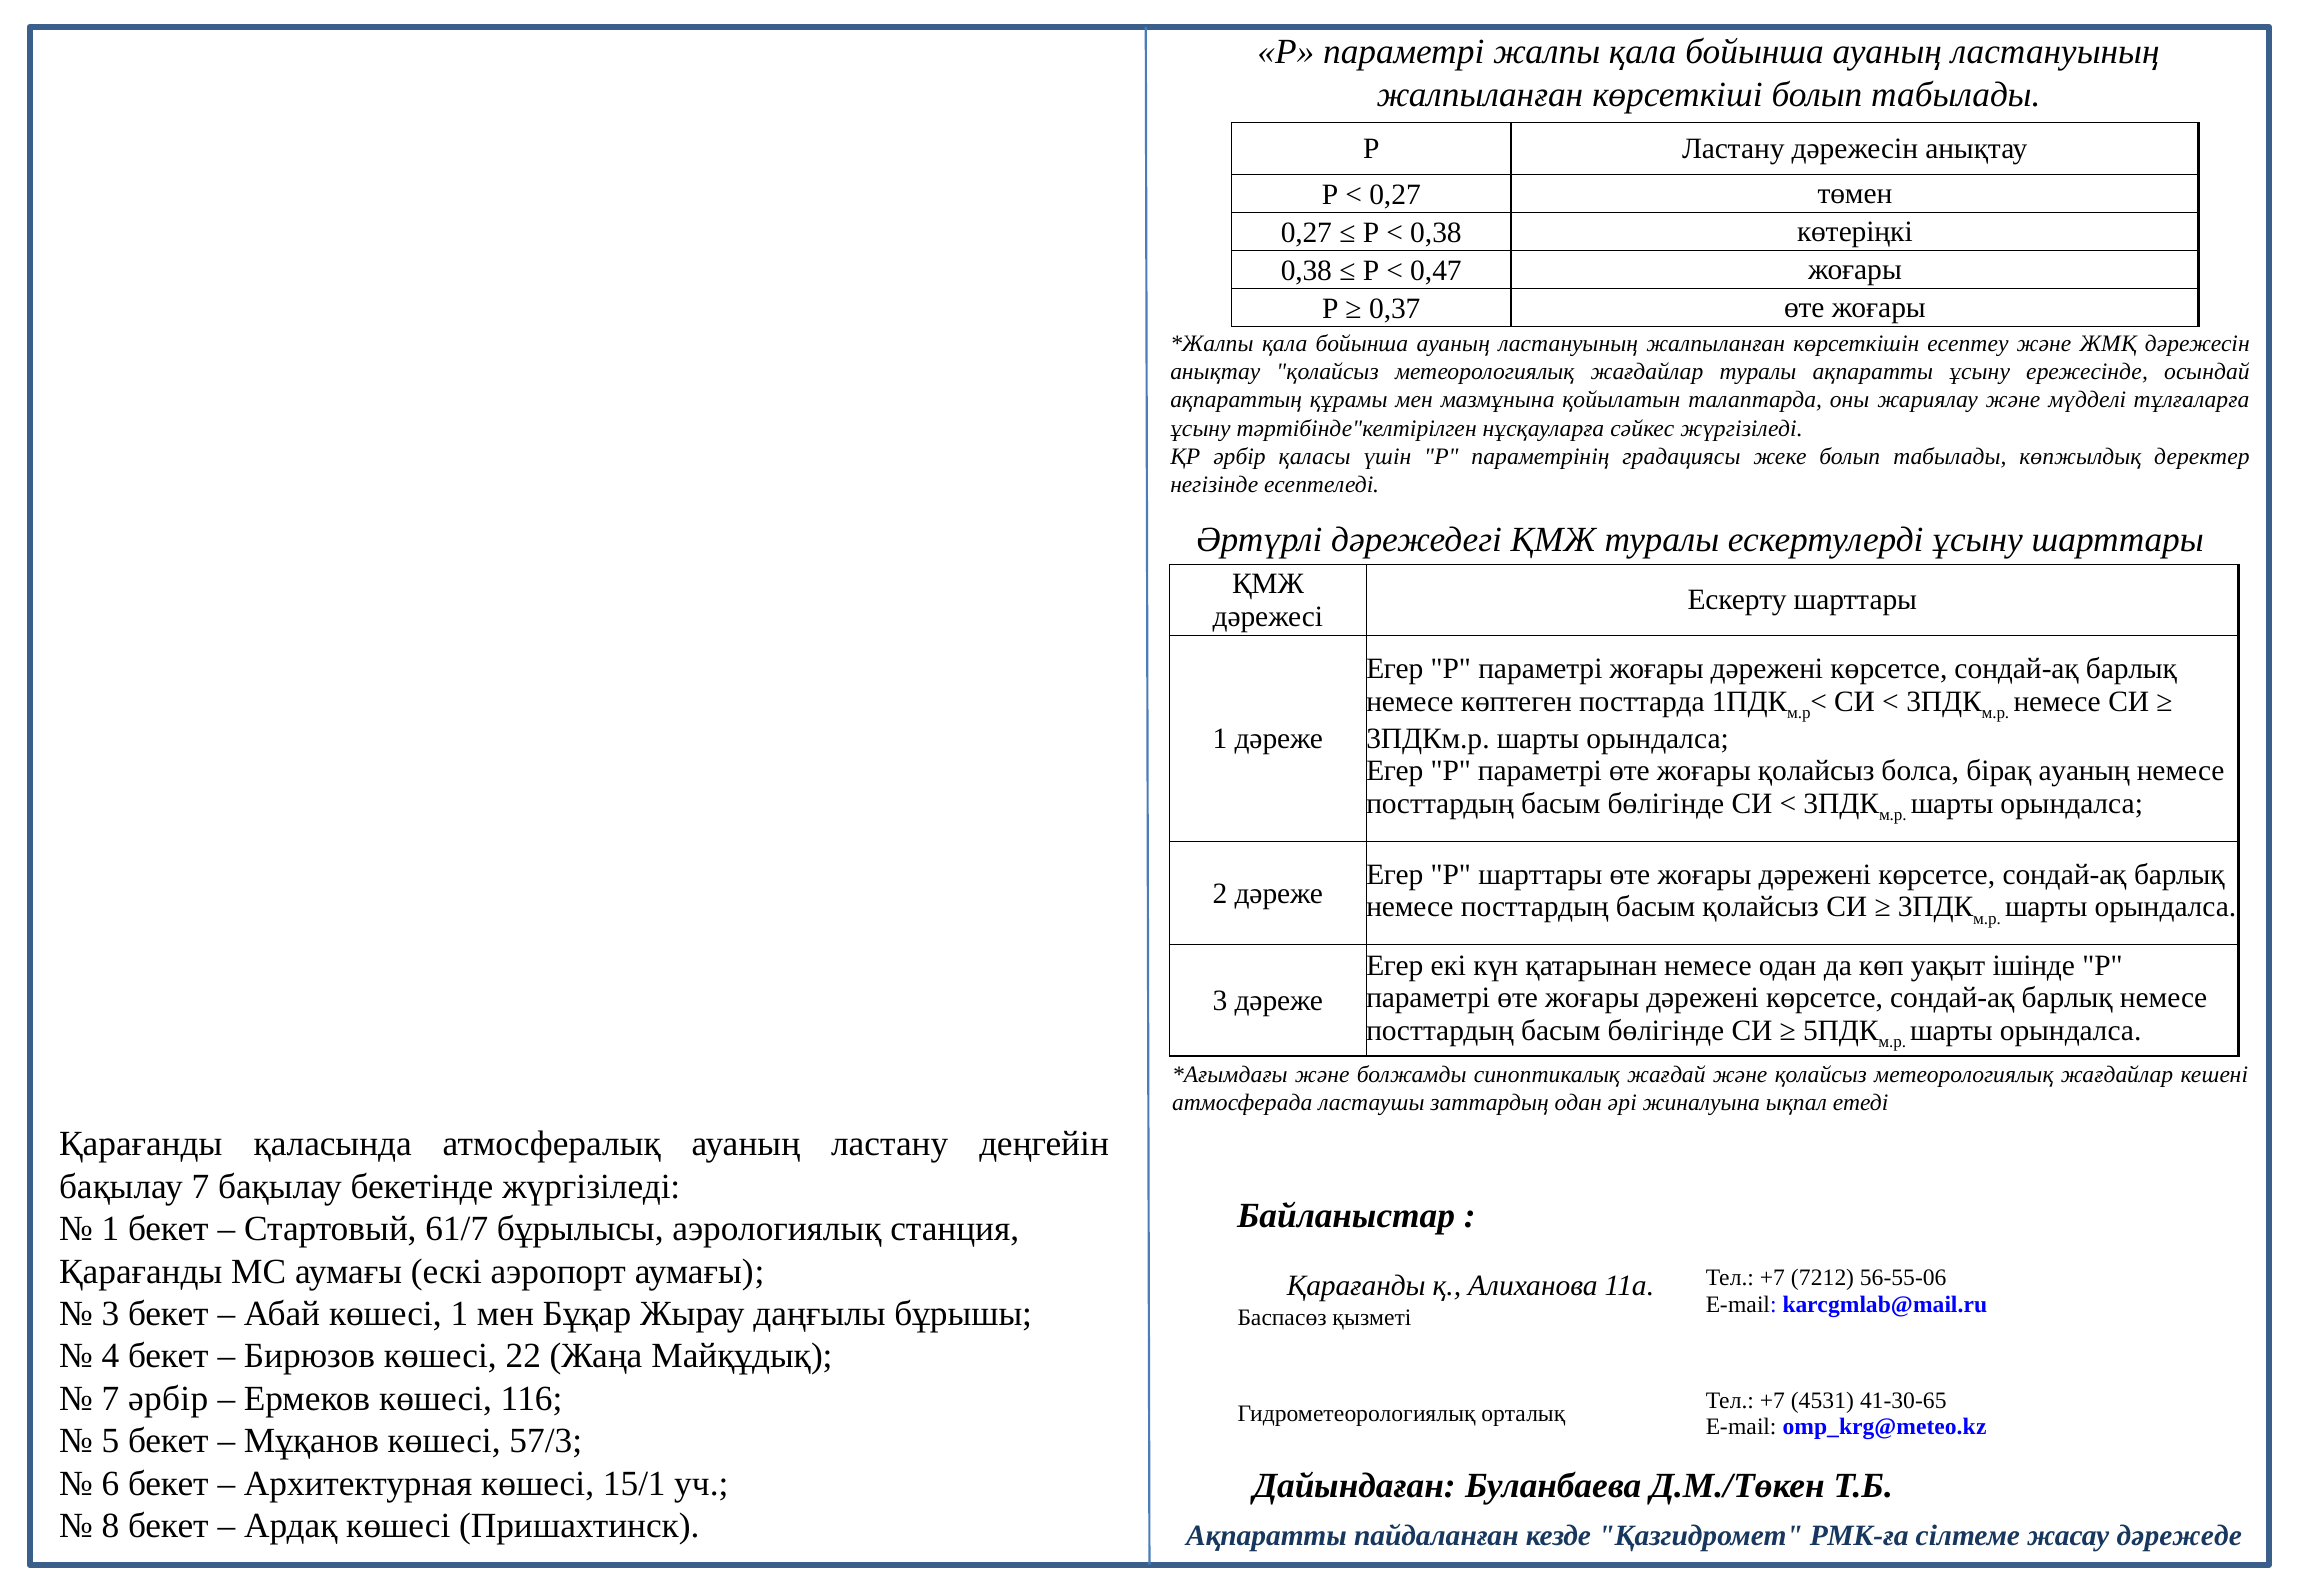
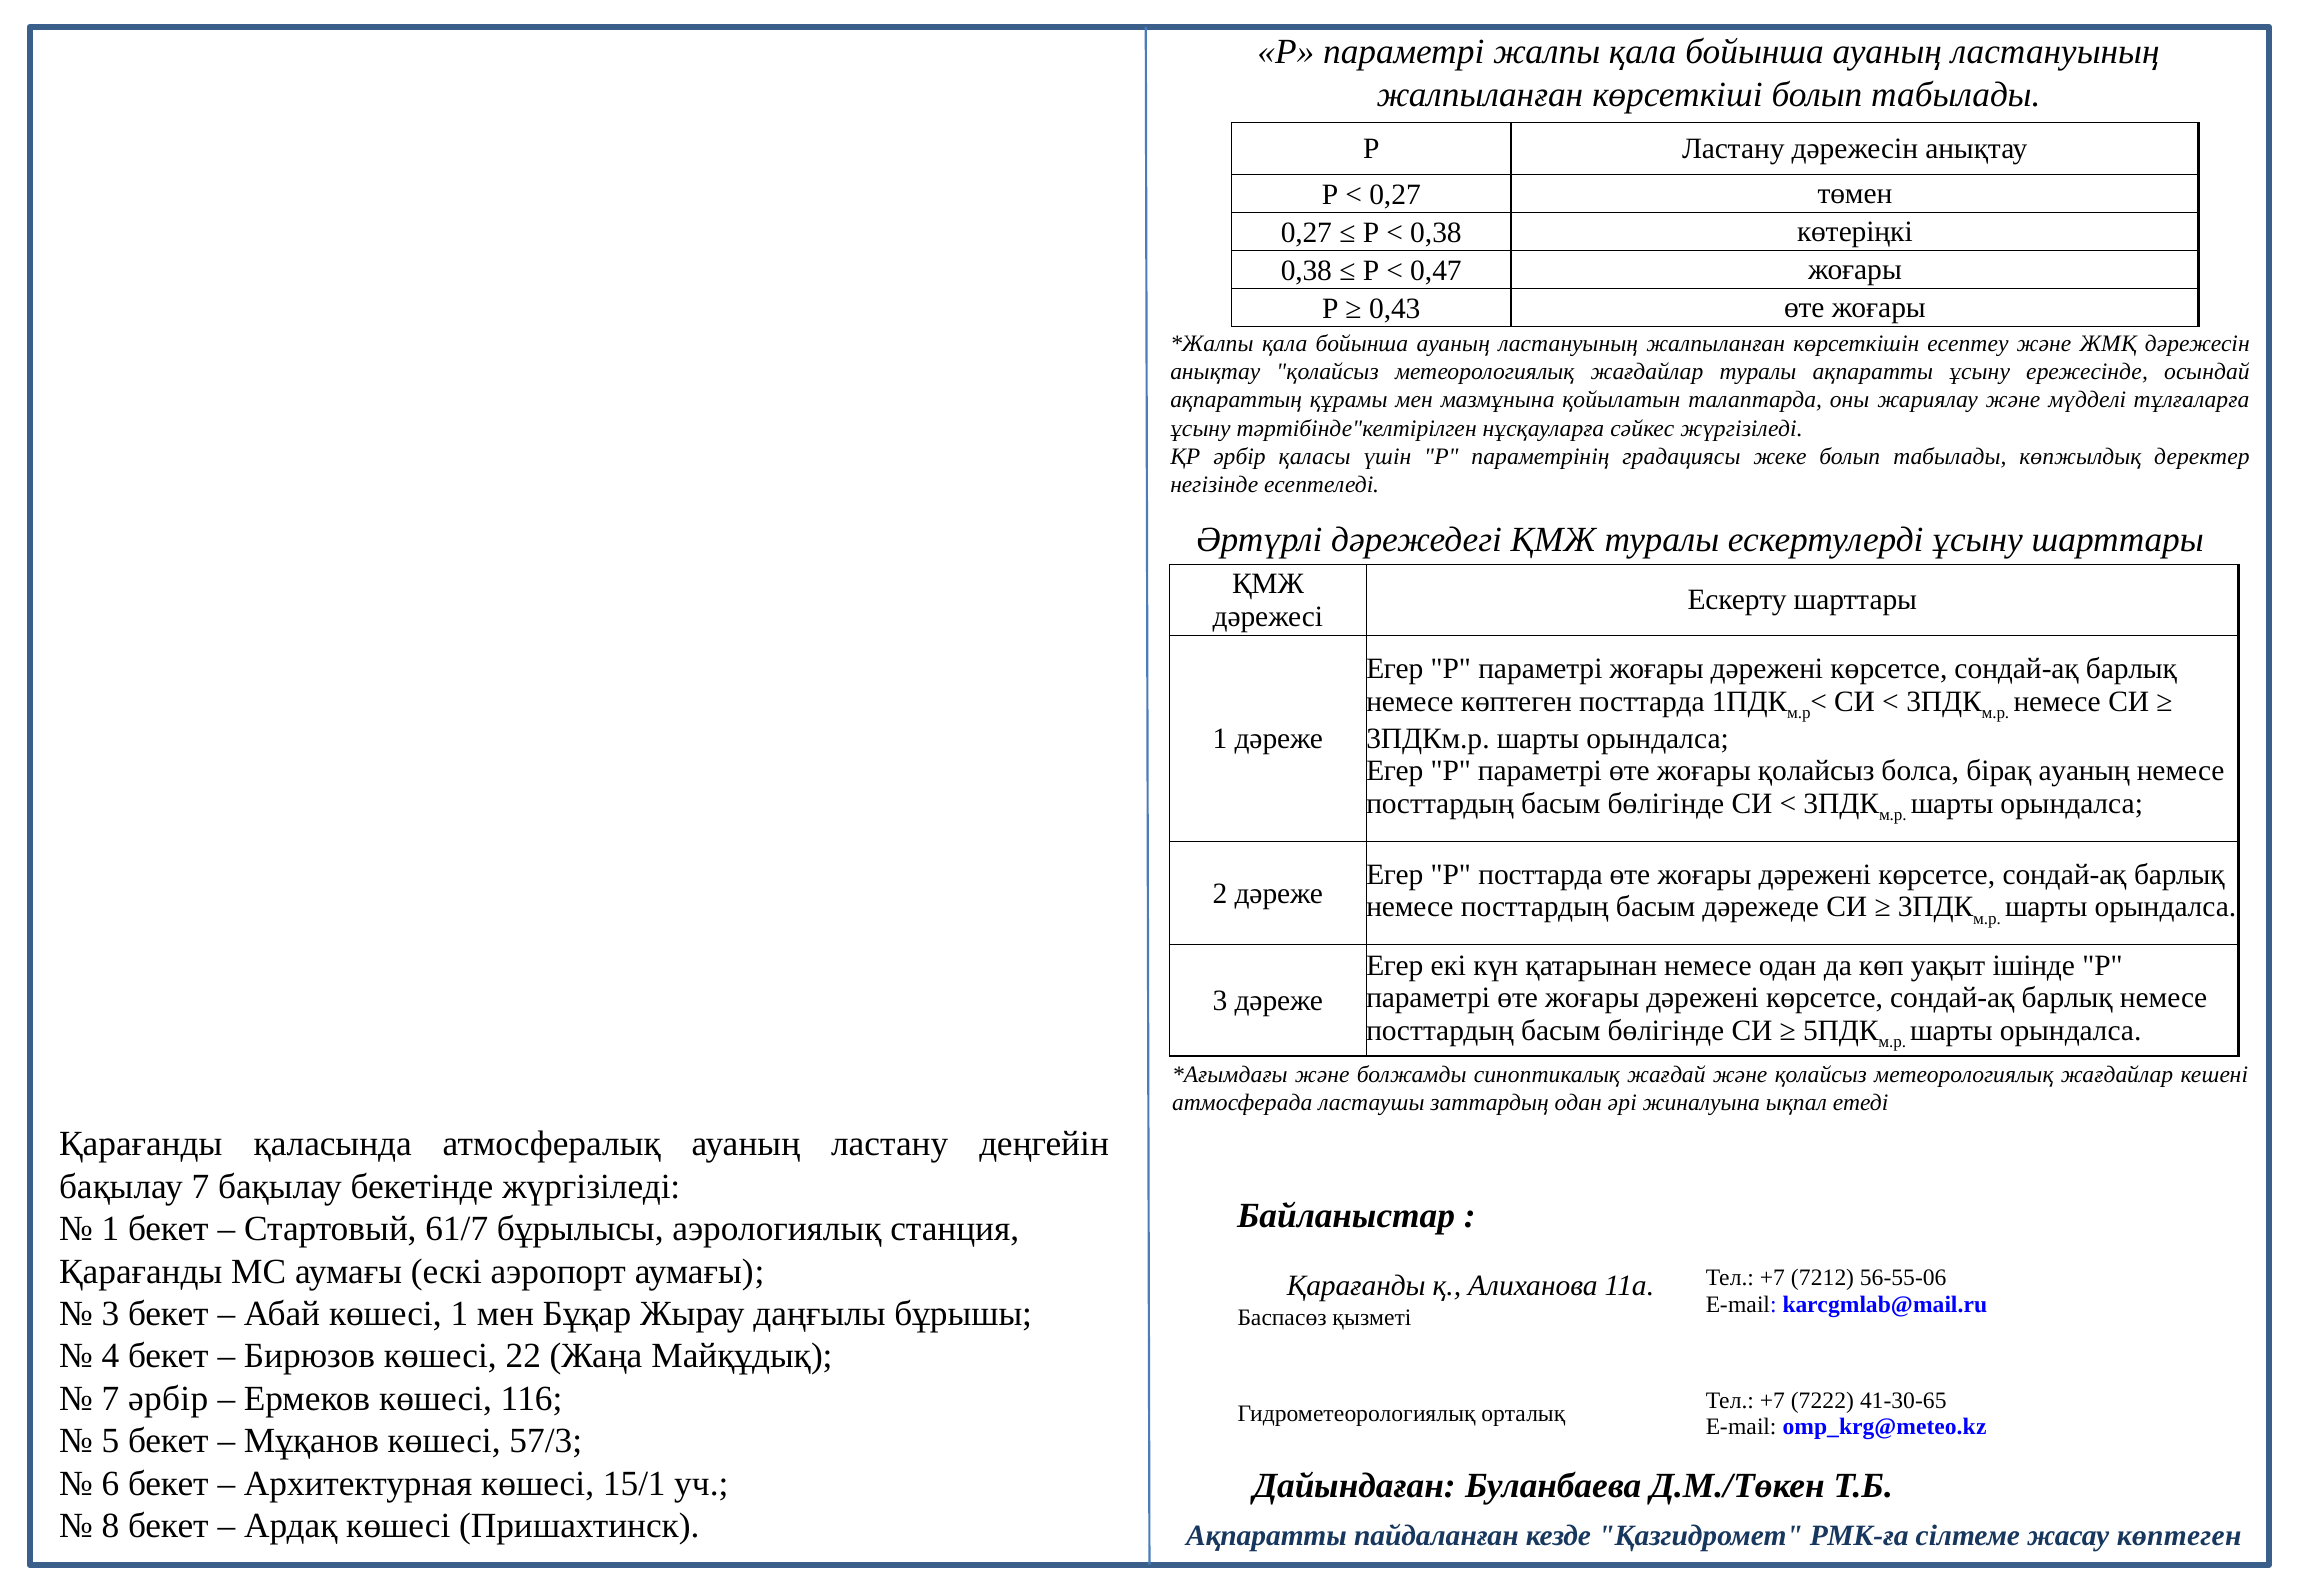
0,37: 0,37 -> 0,43
Р шарттары: шарттары -> посттарда
басым қолайсыз: қолайсыз -> дәрежеде
4531: 4531 -> 7222
жасау дәрежеде: дәрежеде -> көптеген
